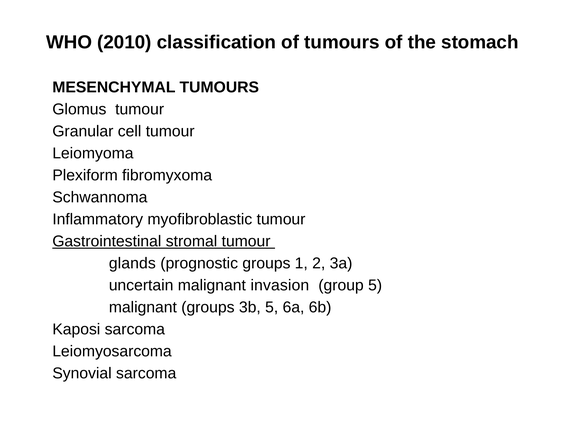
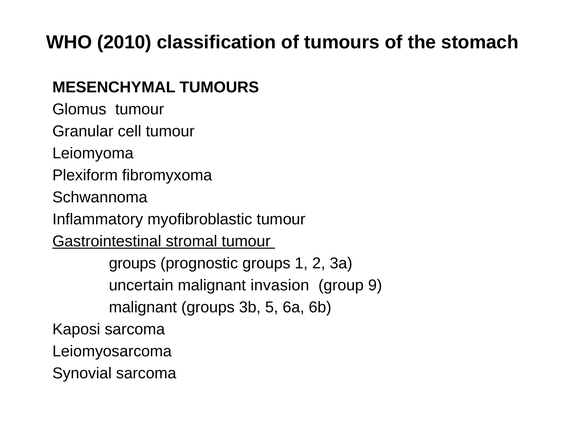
glands at (132, 263): glands -> groups
group 5: 5 -> 9
